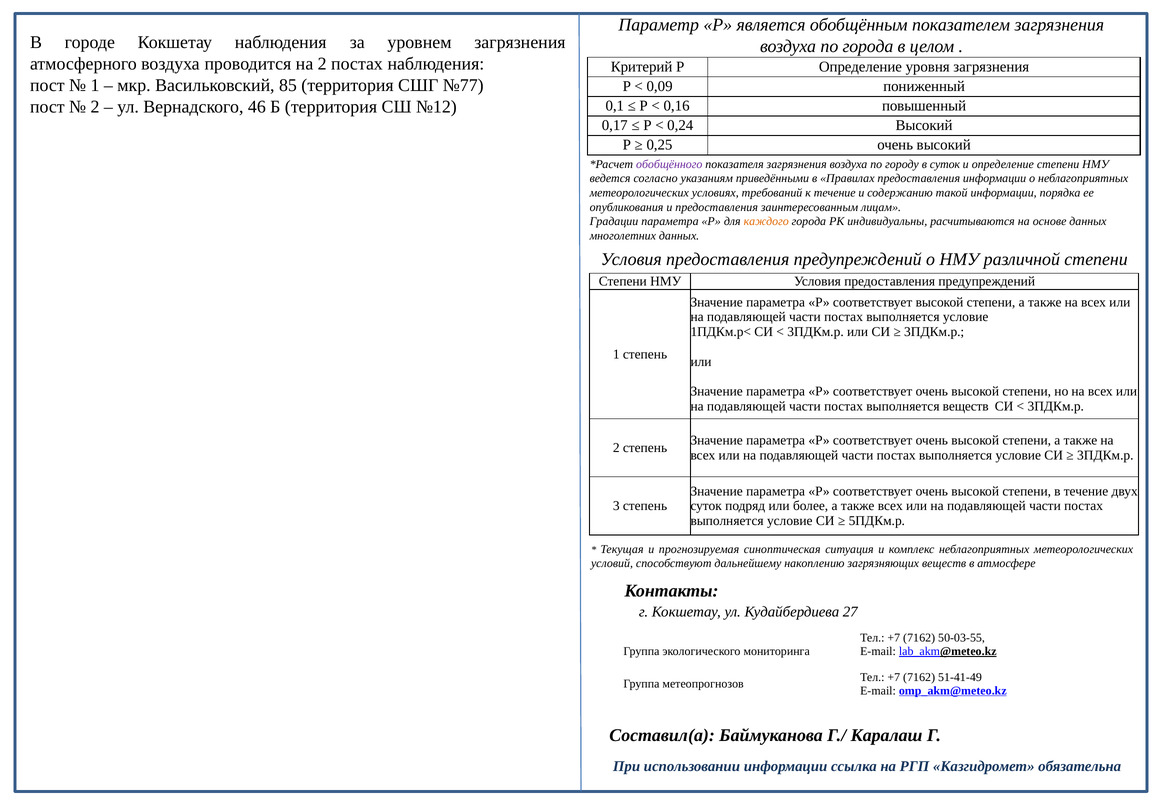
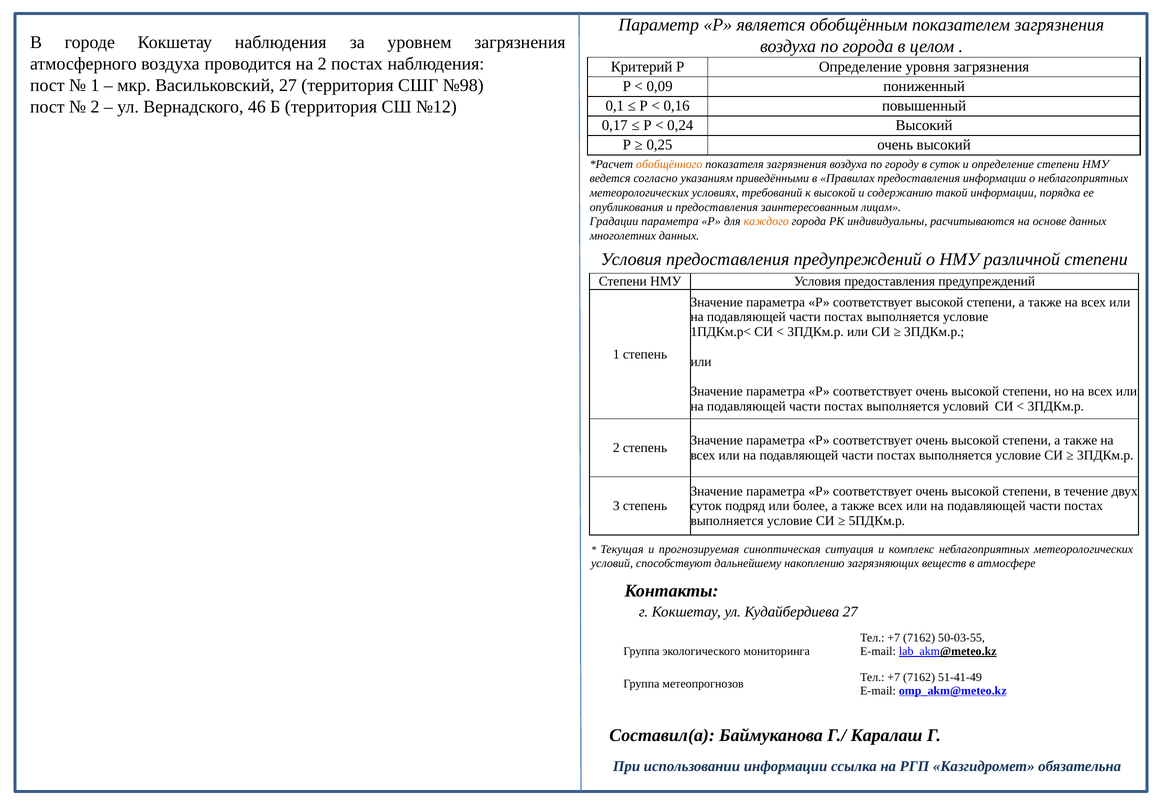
Васильковский 85: 85 -> 27
№77: №77 -> №98
обобщённого colour: purple -> orange
к течение: течение -> высокой
выполняется веществ: веществ -> условий
